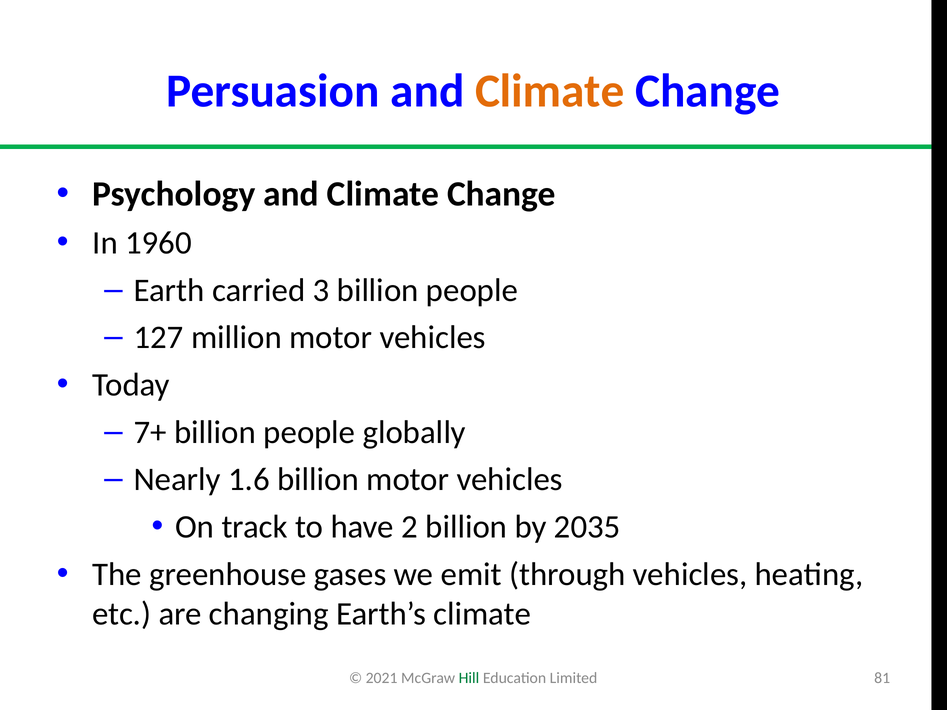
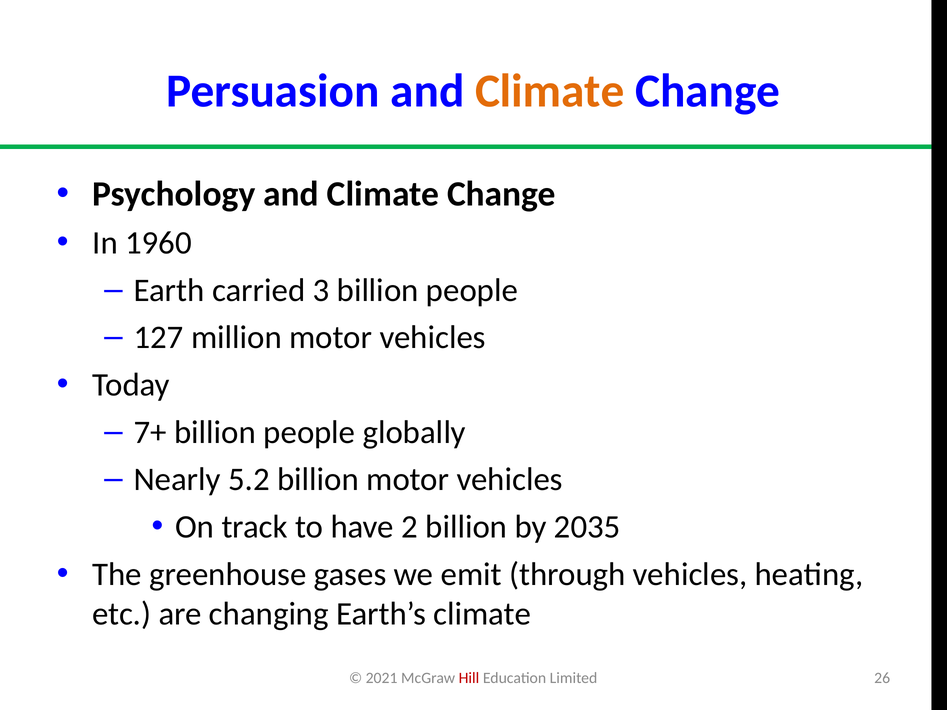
1.6: 1.6 -> 5.2
Hill colour: green -> red
81: 81 -> 26
